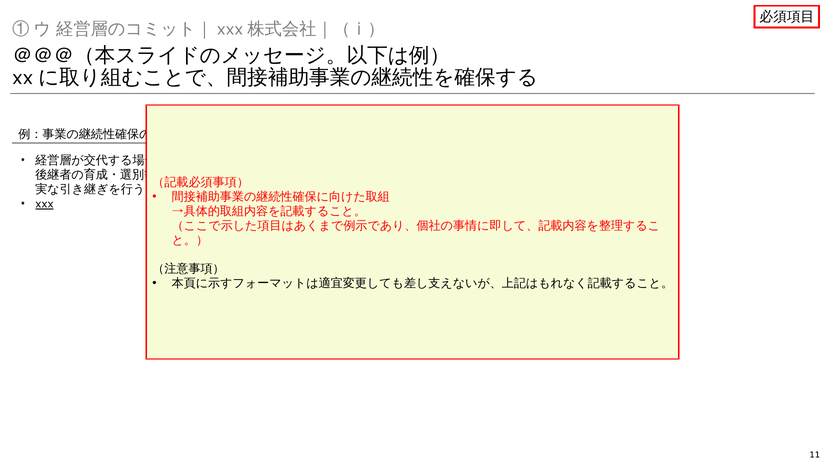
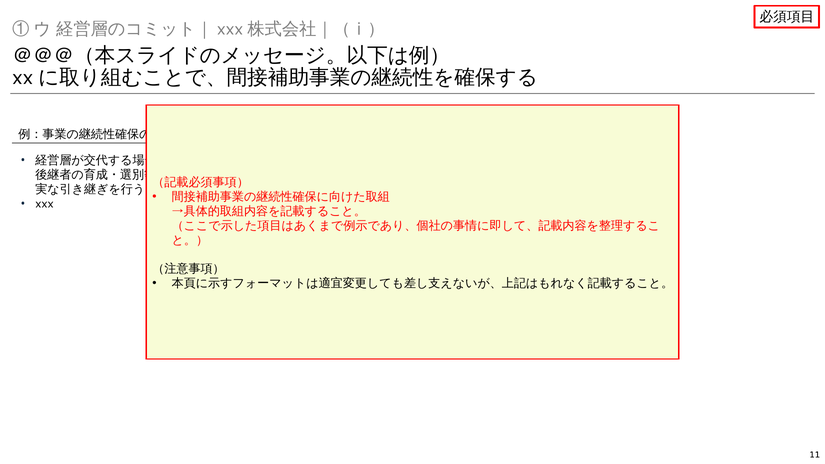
xxx underline: present -> none
